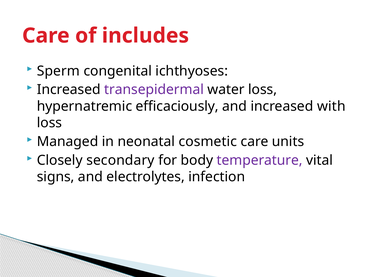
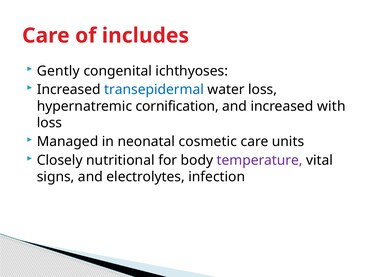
Sperm: Sperm -> Gently
transepidermal colour: purple -> blue
efficaciously: efficaciously -> cornification
secondary: secondary -> nutritional
